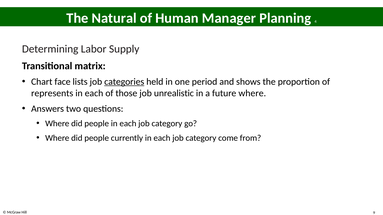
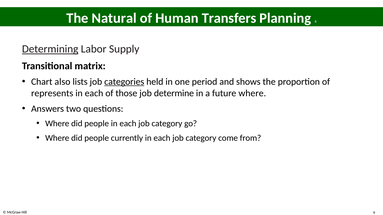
Manager: Manager -> Transfers
Determining underline: none -> present
face: face -> also
unrealistic: unrealistic -> determine
